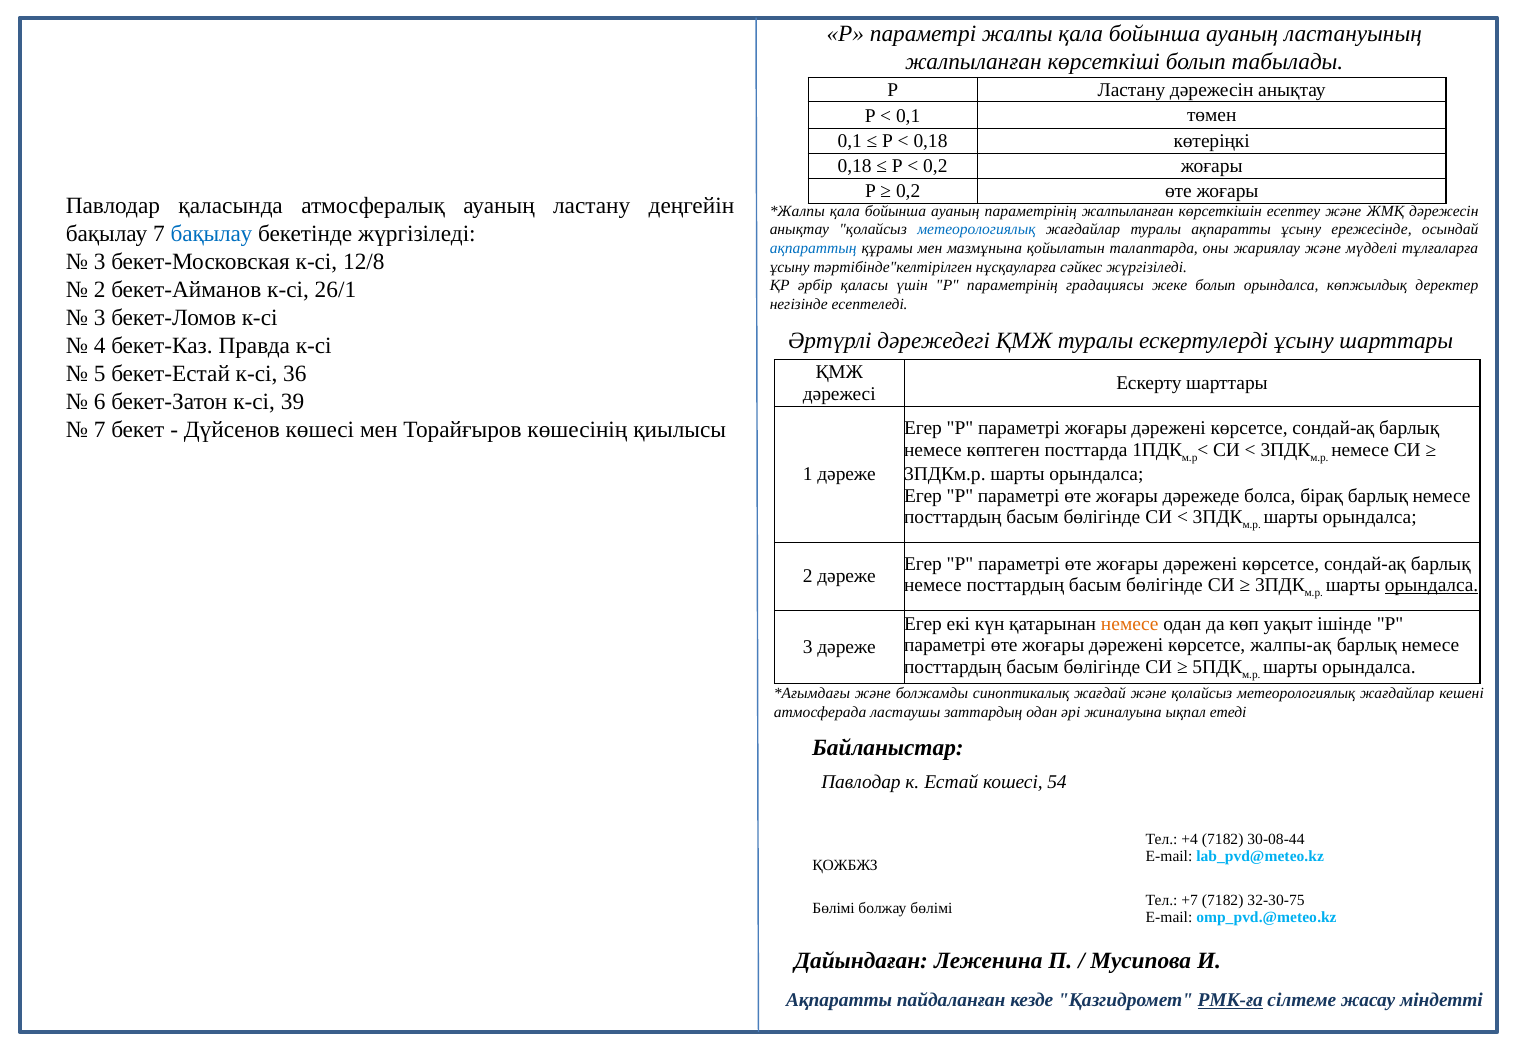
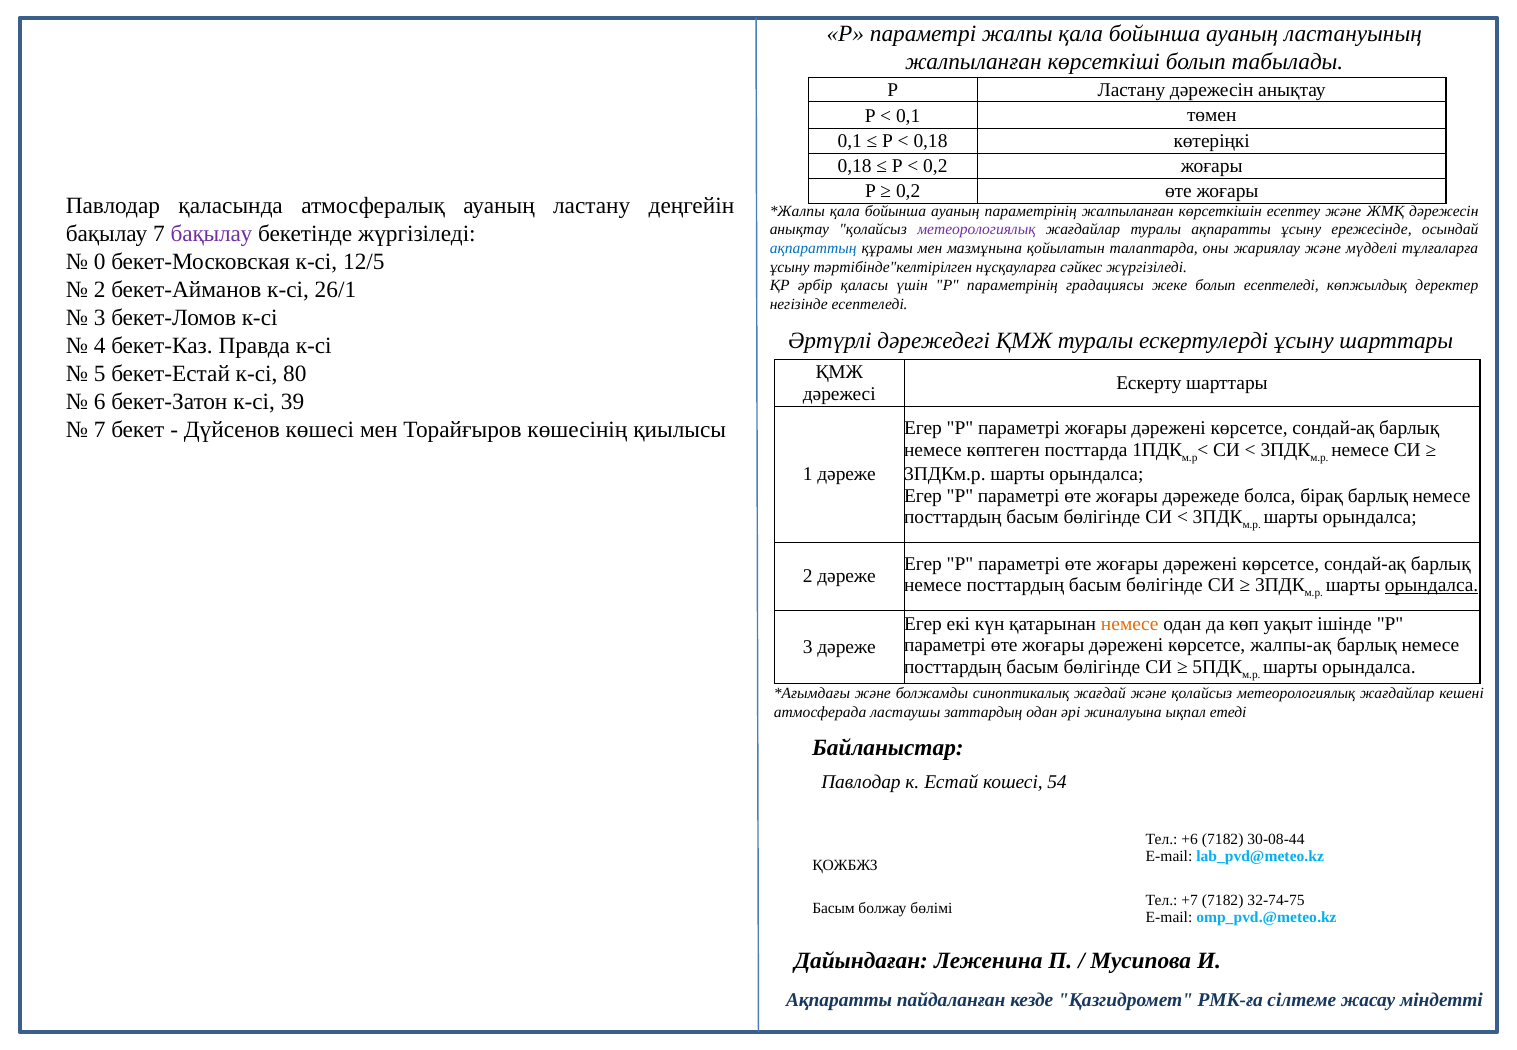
метеорологиялық at (976, 230) colour: blue -> purple
бақылау at (212, 234) colour: blue -> purple
3 at (100, 262): 3 -> 0
12/8: 12/8 -> 12/5
болып орындалса: орындалса -> есептеледі
36: 36 -> 80
+4: +4 -> +6
32-30-75: 32-30-75 -> 32-74-75
Бөлімі at (834, 909): Бөлімі -> Басым
РМК-ға underline: present -> none
